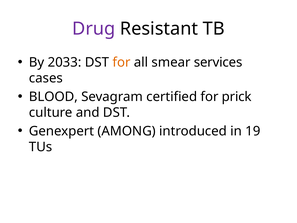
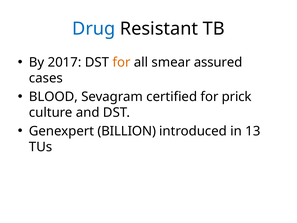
Drug colour: purple -> blue
2033: 2033 -> 2017
services: services -> assured
AMONG: AMONG -> BILLION
19: 19 -> 13
